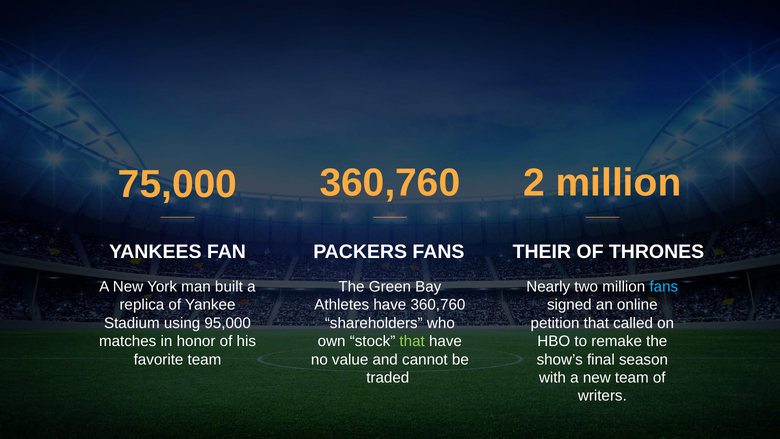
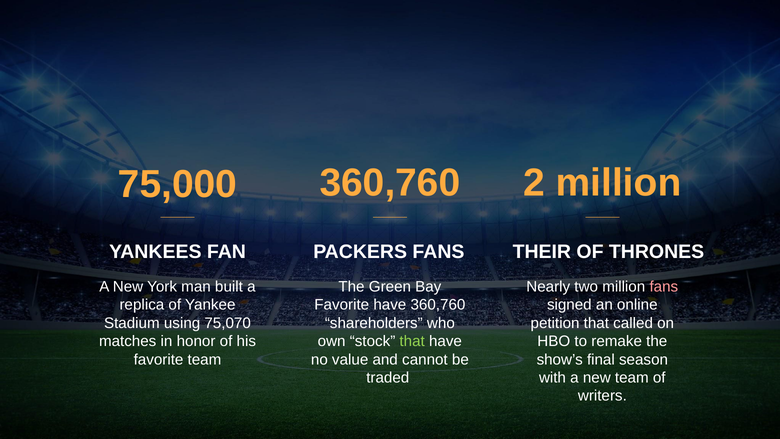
fans at (664, 287) colour: light blue -> pink
Athletes at (342, 305): Athletes -> Favorite
95,000: 95,000 -> 75,070
